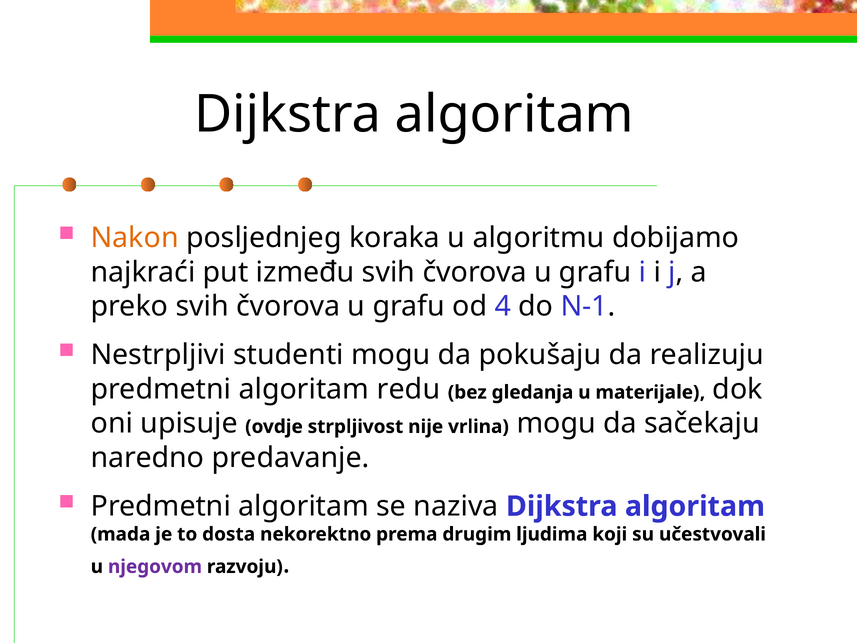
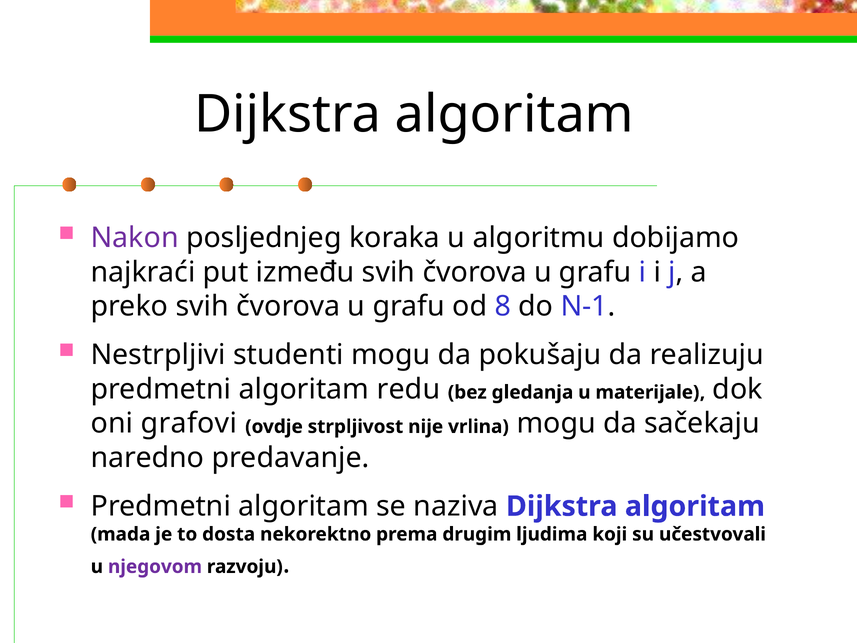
Nakon colour: orange -> purple
4: 4 -> 8
upisuje: upisuje -> grafovi
